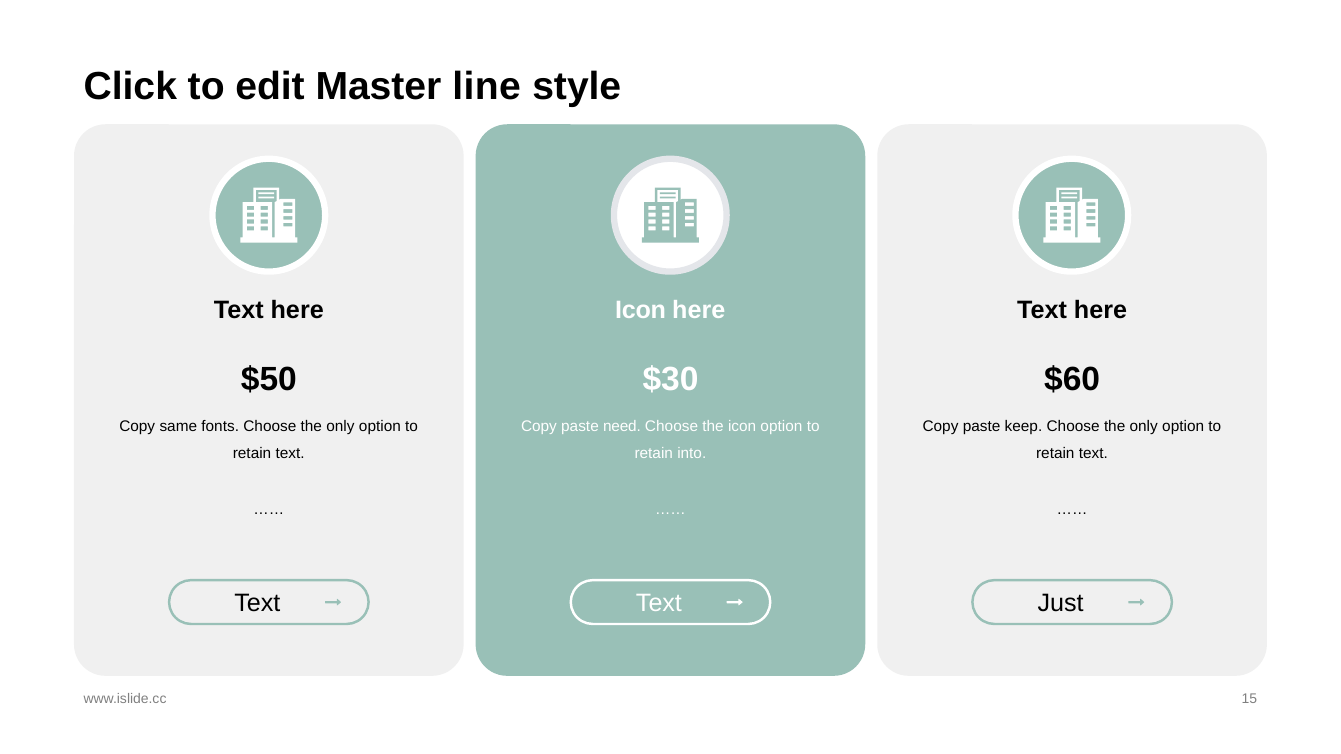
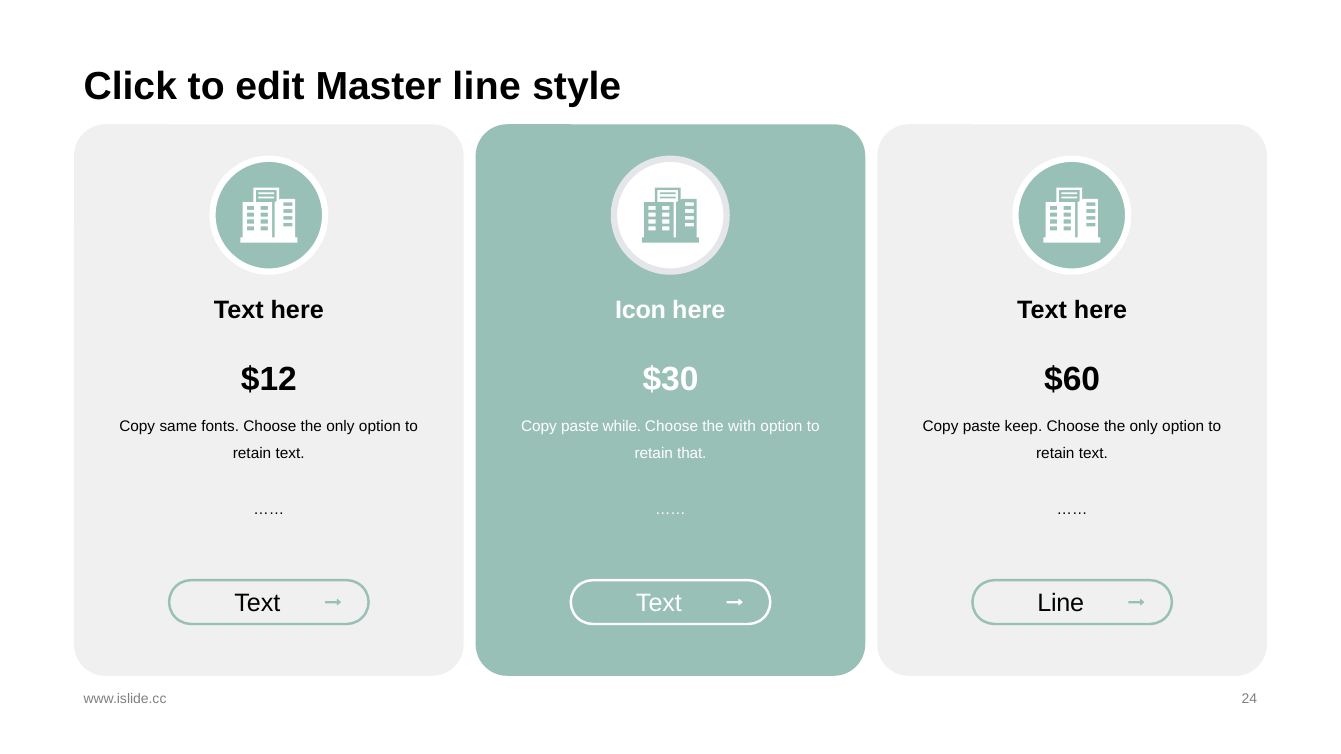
$50: $50 -> $12
need: need -> while
the icon: icon -> with
into: into -> that
Just at (1061, 604): Just -> Line
15: 15 -> 24
